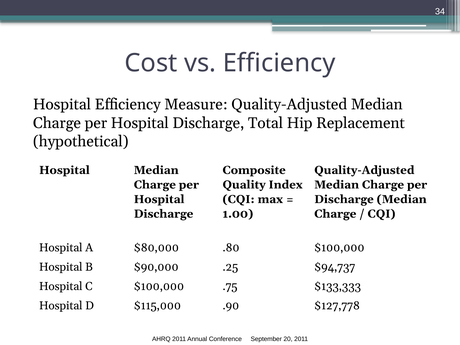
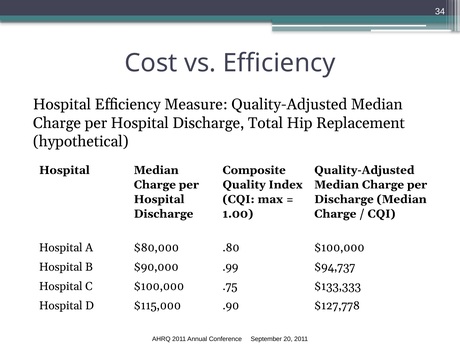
.25: .25 -> .99
